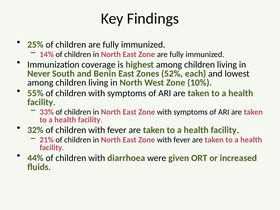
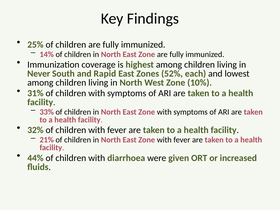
Benin: Benin -> Rapid
55%: 55% -> 31%
